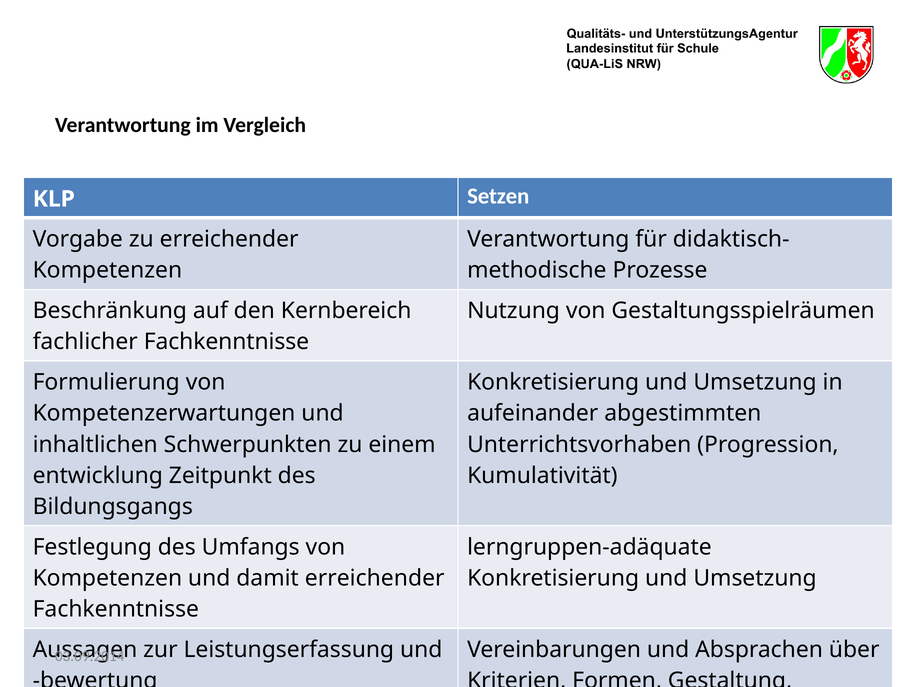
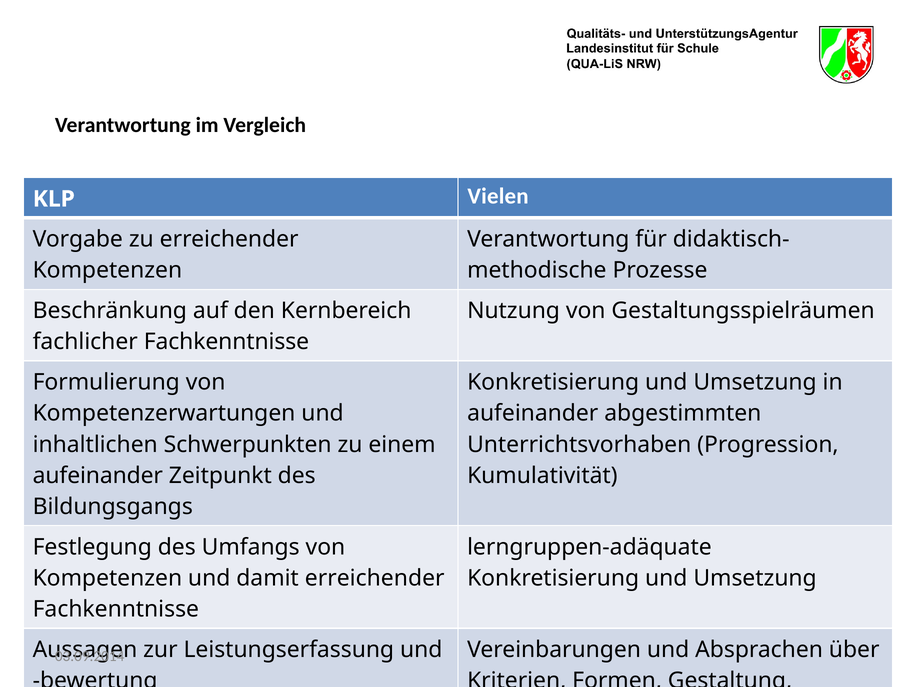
Setzen: Setzen -> Vielen
entwicklung at (98, 476): entwicklung -> aufeinander
